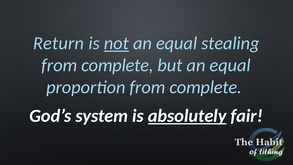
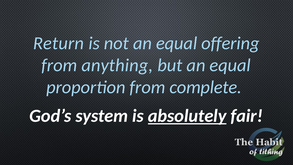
not underline: present -> none
stealing: stealing -> offering
complete at (117, 65): complete -> anything
